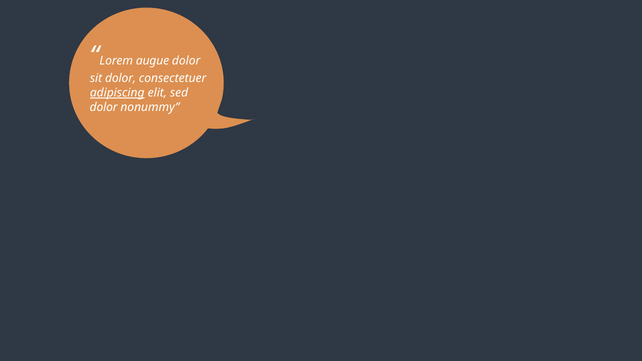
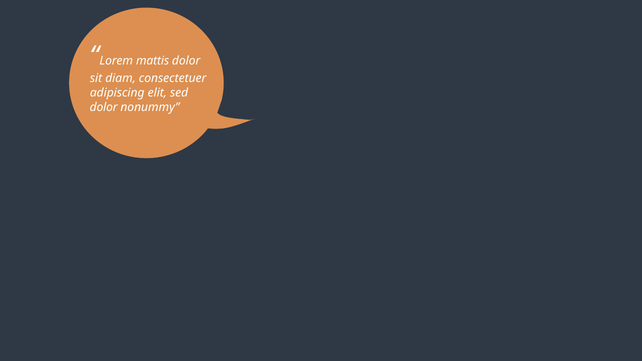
augue: augue -> mattis
sit dolor: dolor -> diam
adipiscing underline: present -> none
